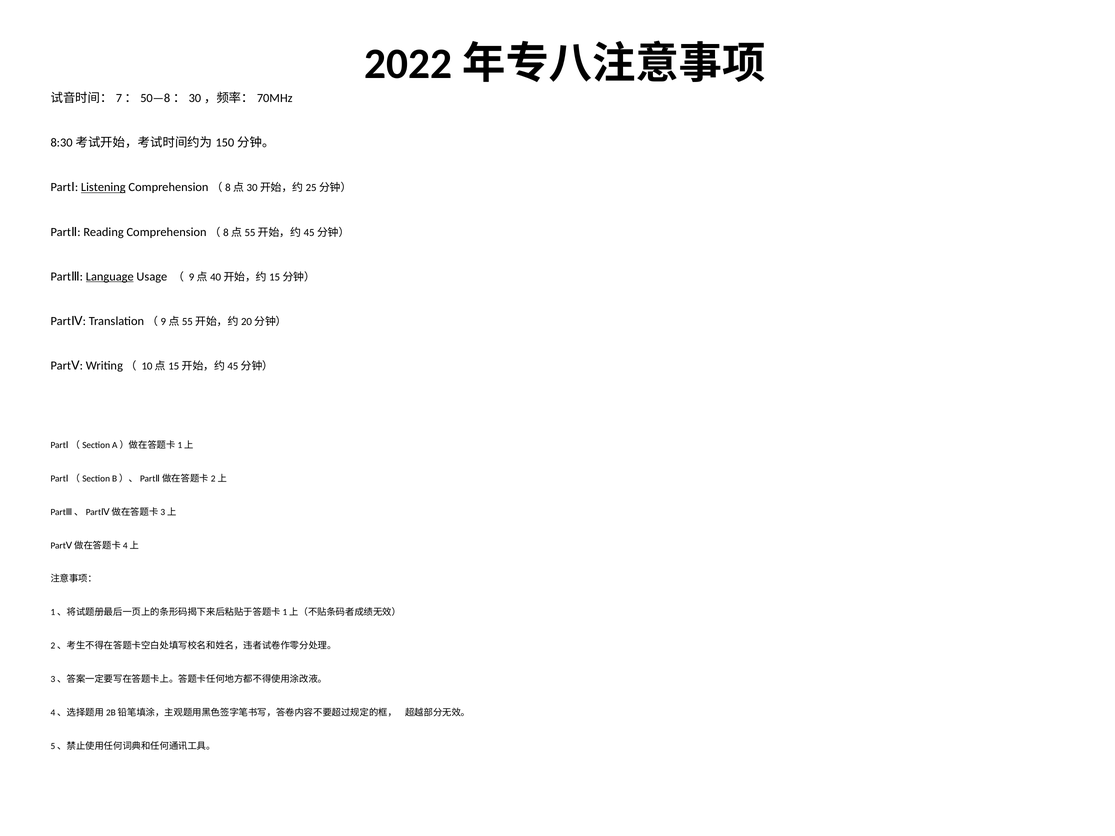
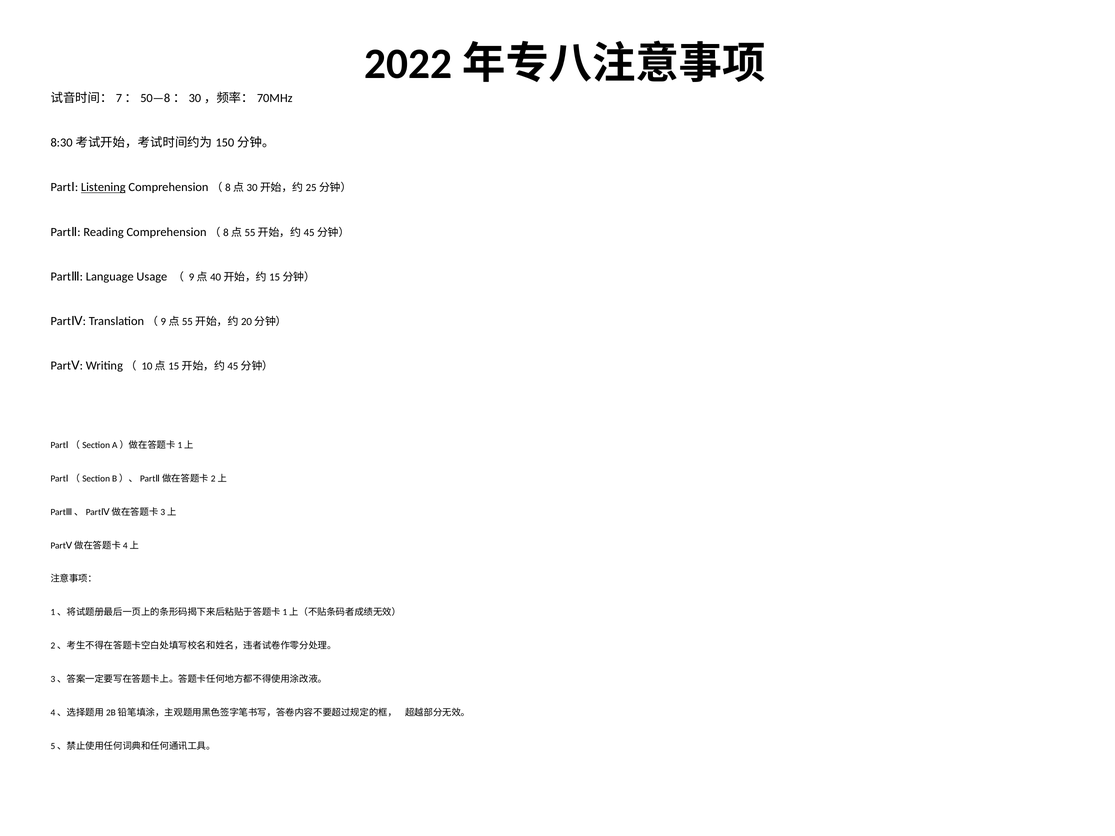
Language underline: present -> none
